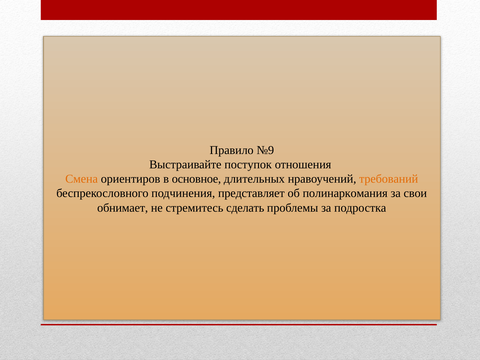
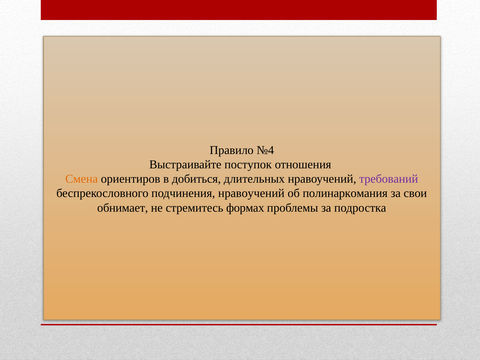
№9: №9 -> №4
основное: основное -> добиться
требований colour: orange -> purple
подчинения представляет: представляет -> нравоучений
сделать: сделать -> формах
